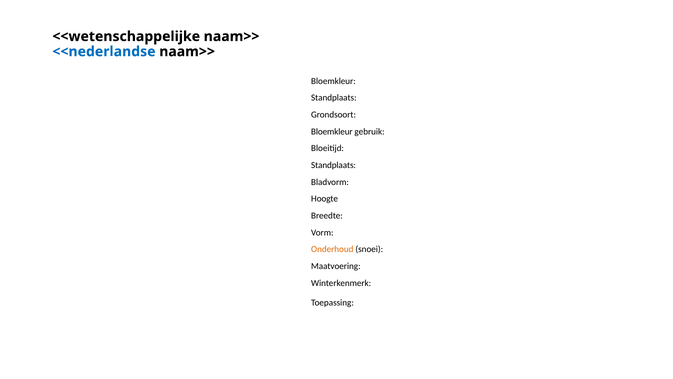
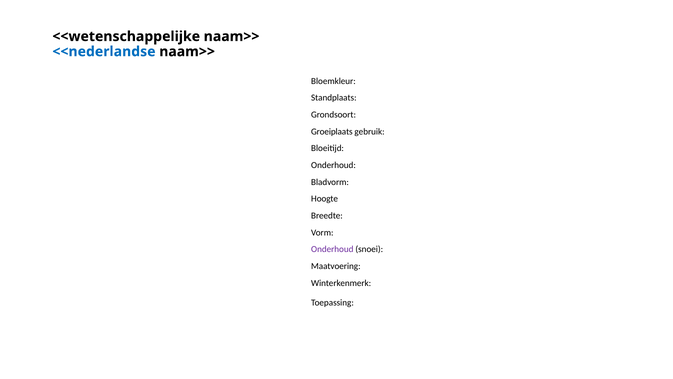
Bloemkleur at (332, 131): Bloemkleur -> Groeiplaats
Standplaats at (333, 165): Standplaats -> Onderhoud
Onderhoud at (332, 249) colour: orange -> purple
